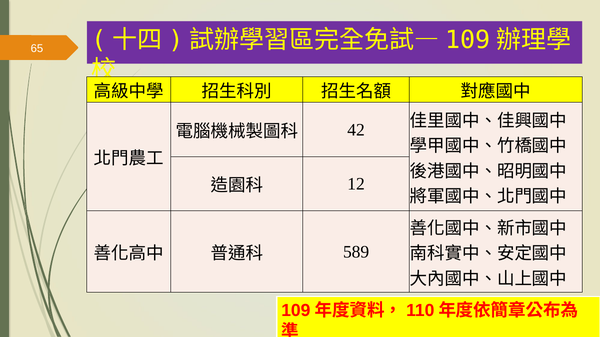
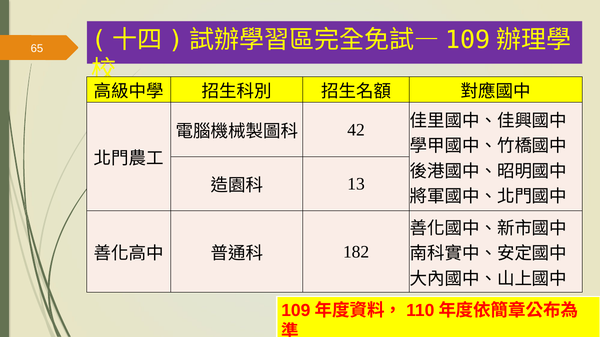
12: 12 -> 13
589: 589 -> 182
